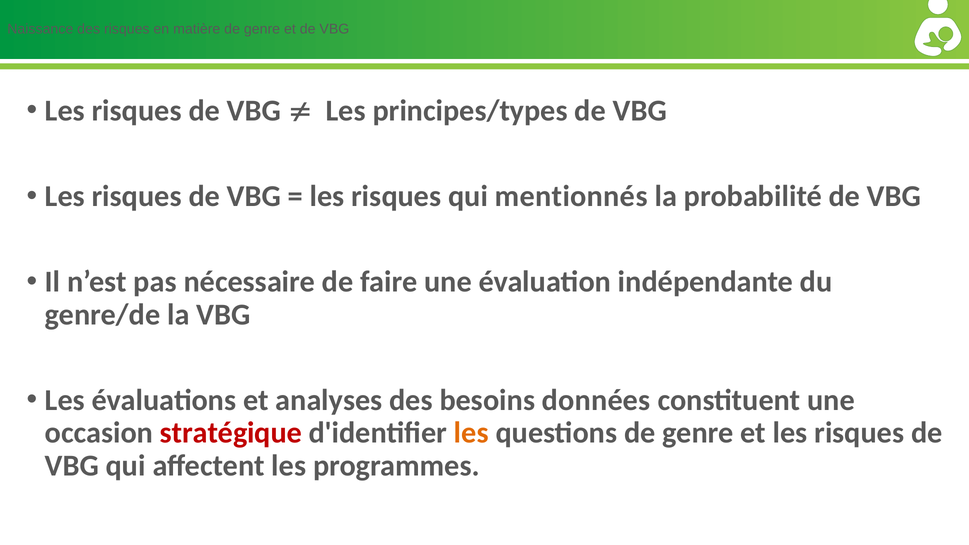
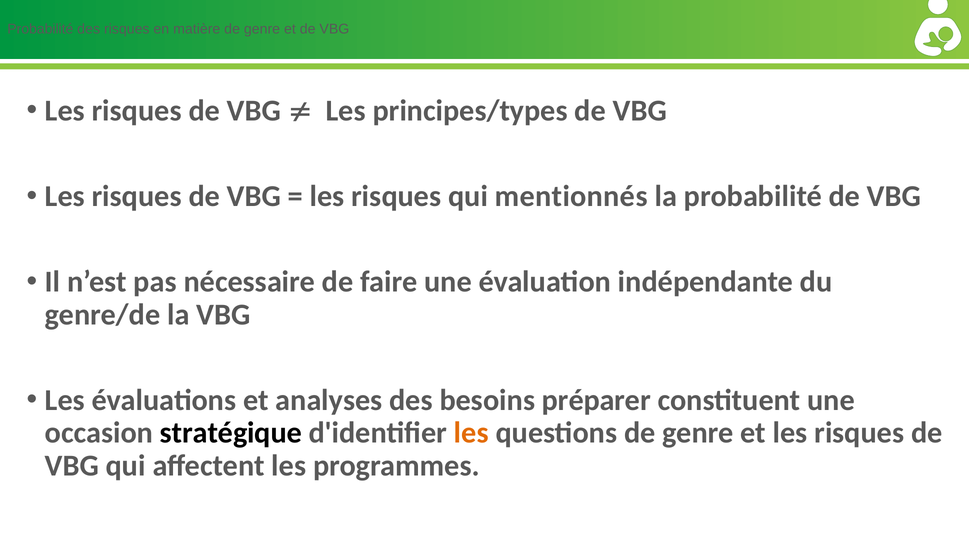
Naissance at (40, 29): Naissance -> Probabilité
données: données -> préparer
stratégique colour: red -> black
